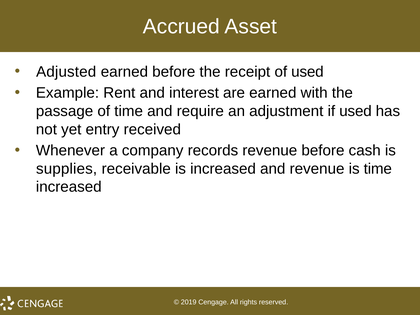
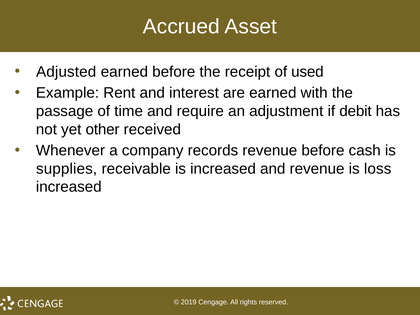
if used: used -> debit
entry: entry -> other
is time: time -> loss
